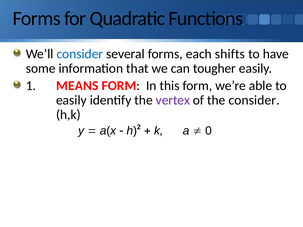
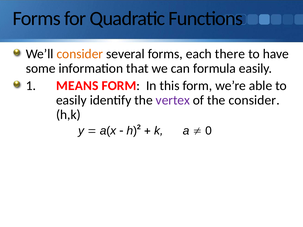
consider at (80, 54) colour: blue -> orange
shifts: shifts -> there
tougher: tougher -> formula
